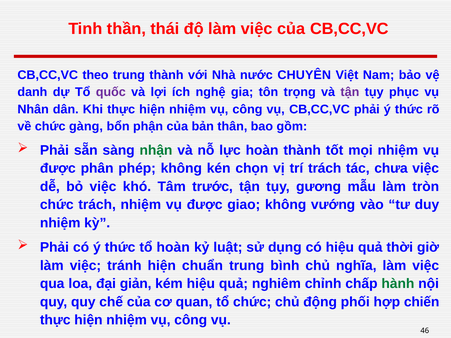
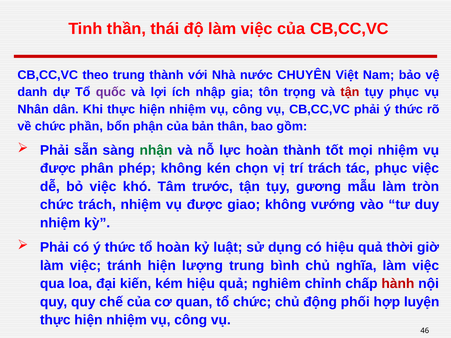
nghệ: nghệ -> nhập
tận at (350, 92) colour: purple -> red
gàng: gàng -> phần
tác chưa: chưa -> phục
chuẩn: chuẩn -> lượng
giản: giản -> kiến
hành colour: green -> red
chiến: chiến -> luyện
